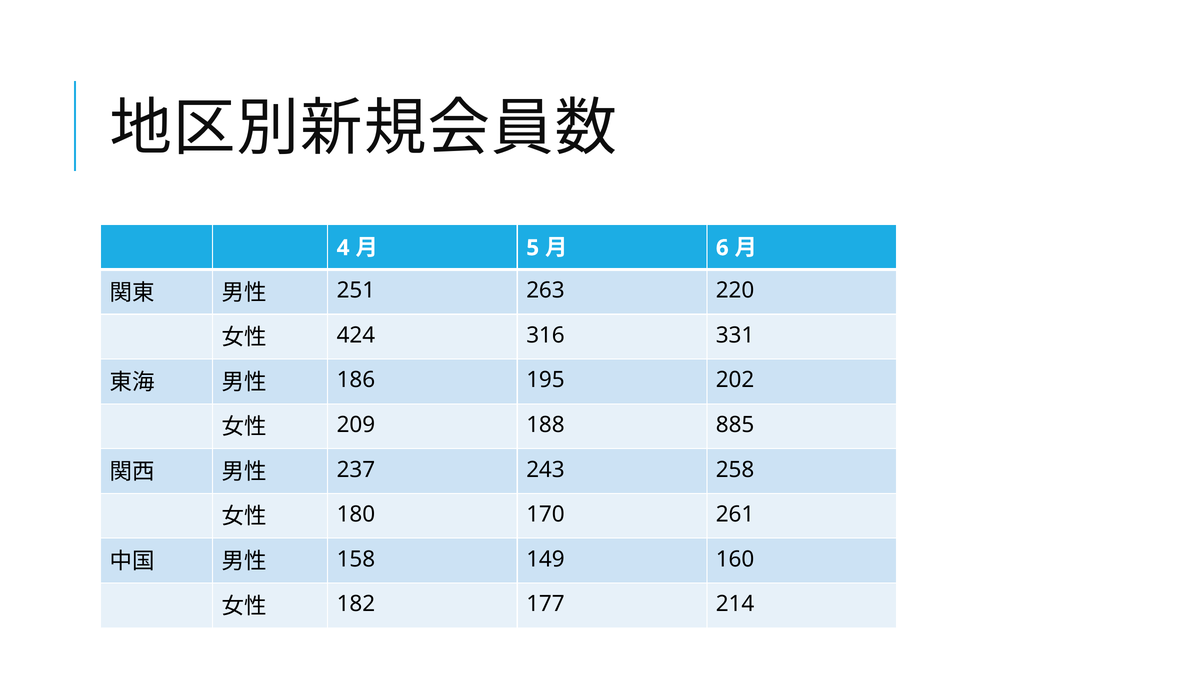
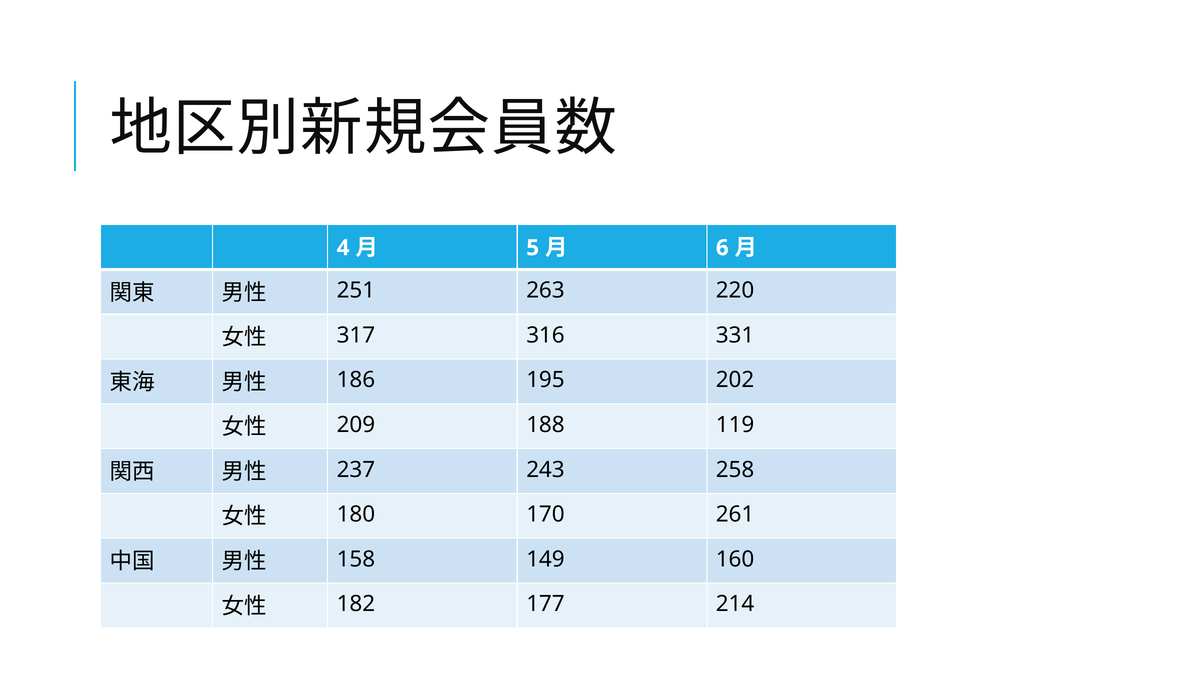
424: 424 -> 317
885: 885 -> 119
